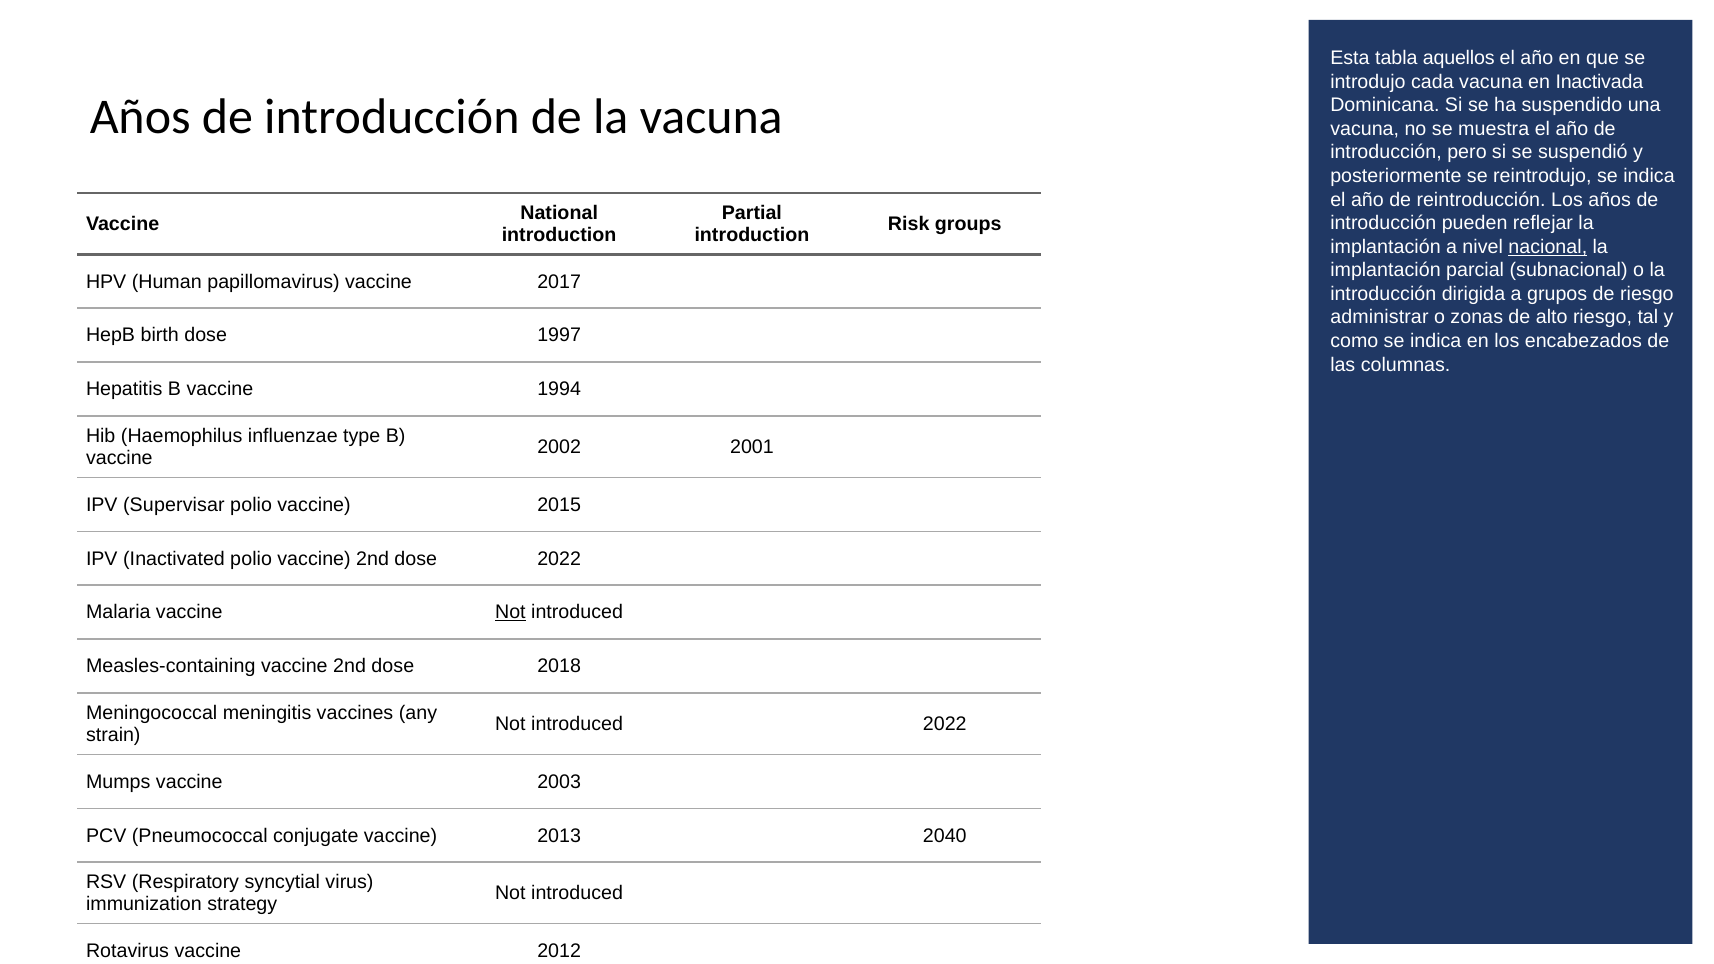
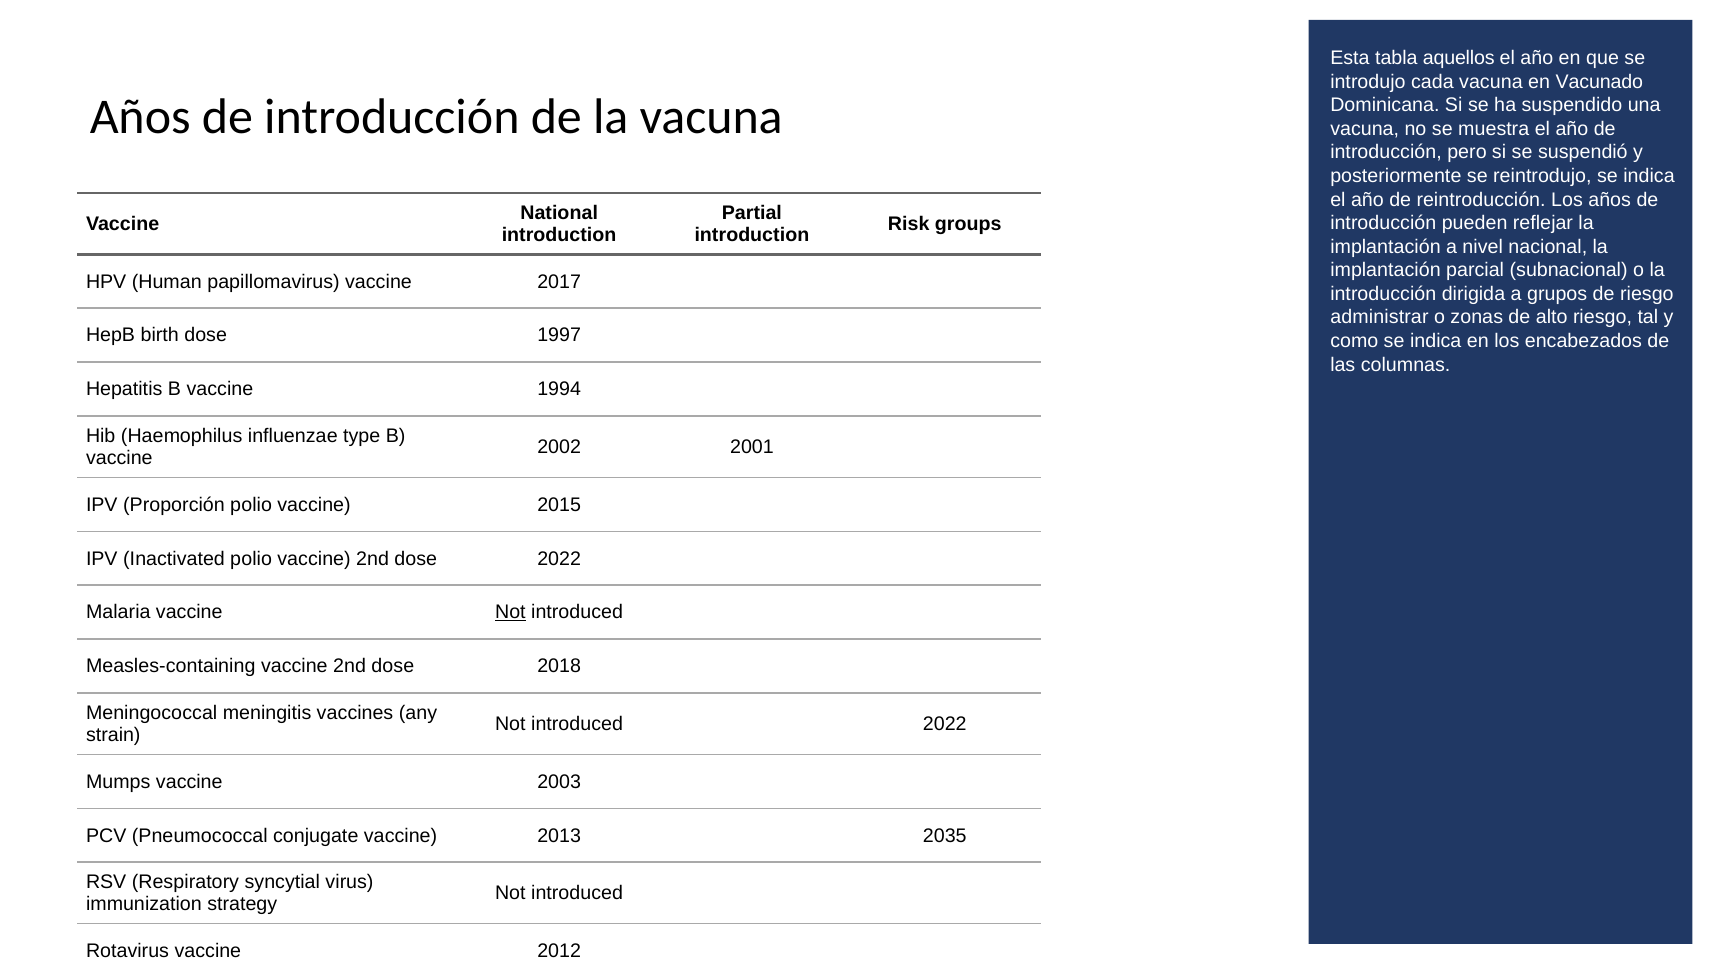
Inactivada: Inactivada -> Vacunado
nacional underline: present -> none
Supervisar: Supervisar -> Proporción
2040: 2040 -> 2035
